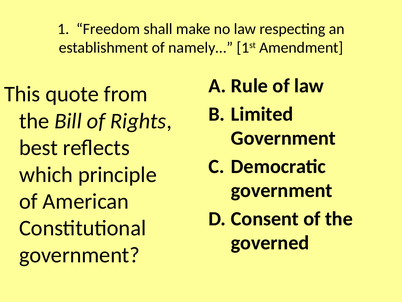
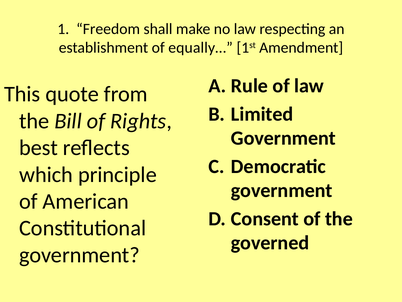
namely…: namely… -> equally…
